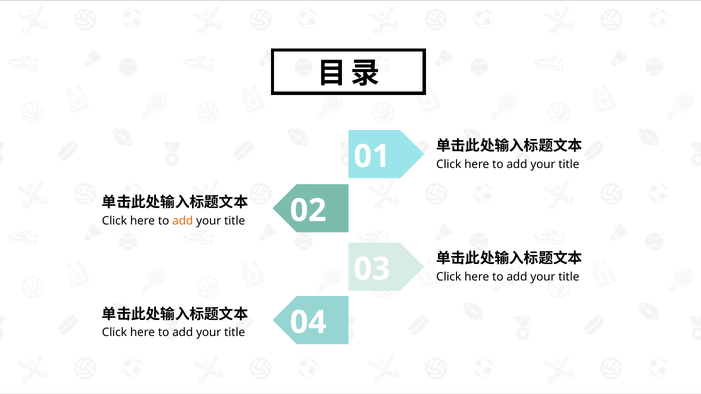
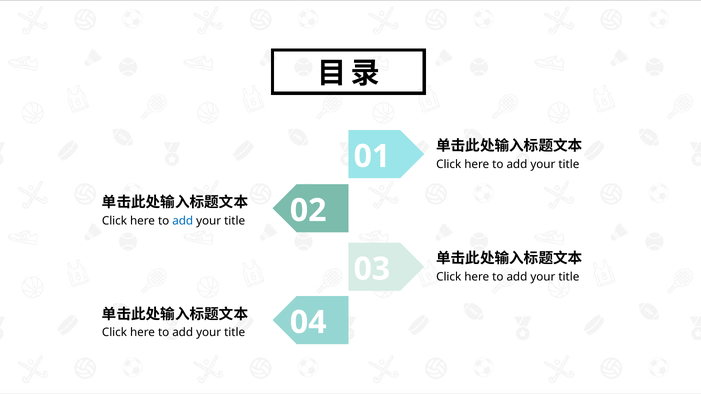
add at (183, 221) colour: orange -> blue
